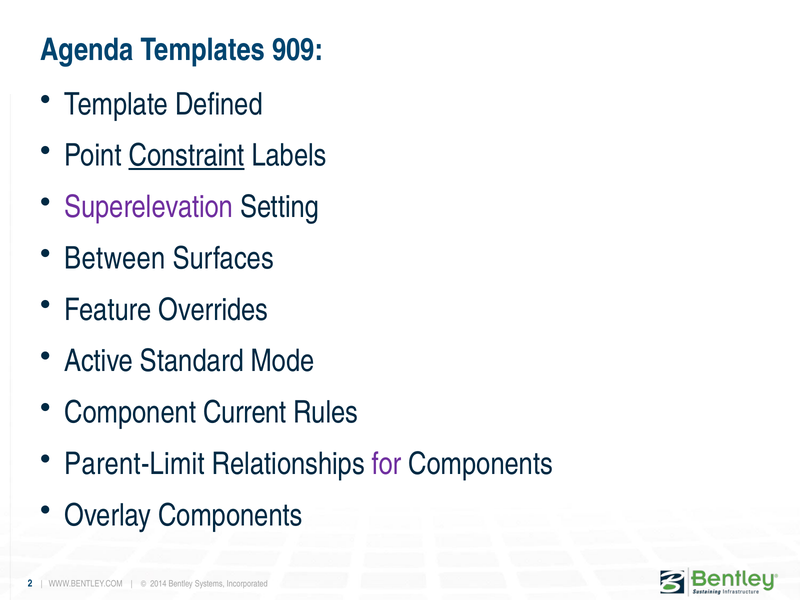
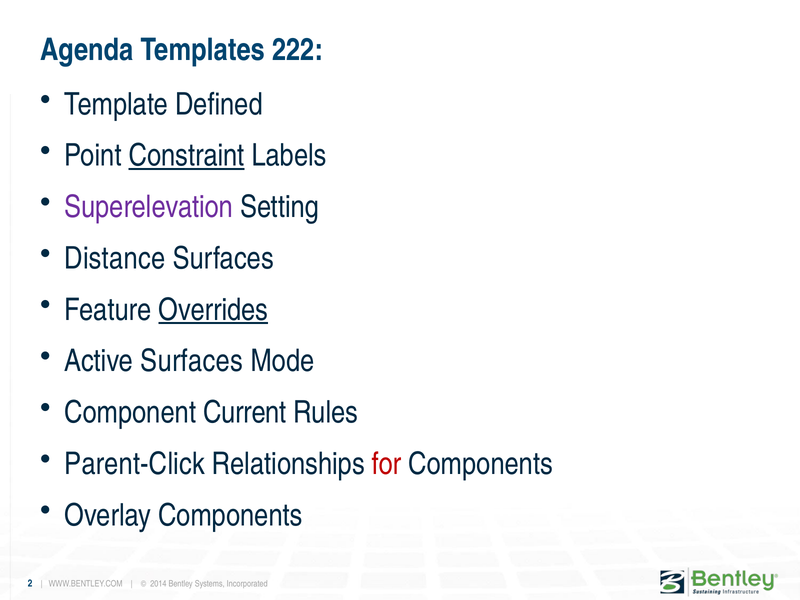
909: 909 -> 222
Between: Between -> Distance
Overrides underline: none -> present
Active Standard: Standard -> Surfaces
Parent-Limit: Parent-Limit -> Parent-Click
for colour: purple -> red
